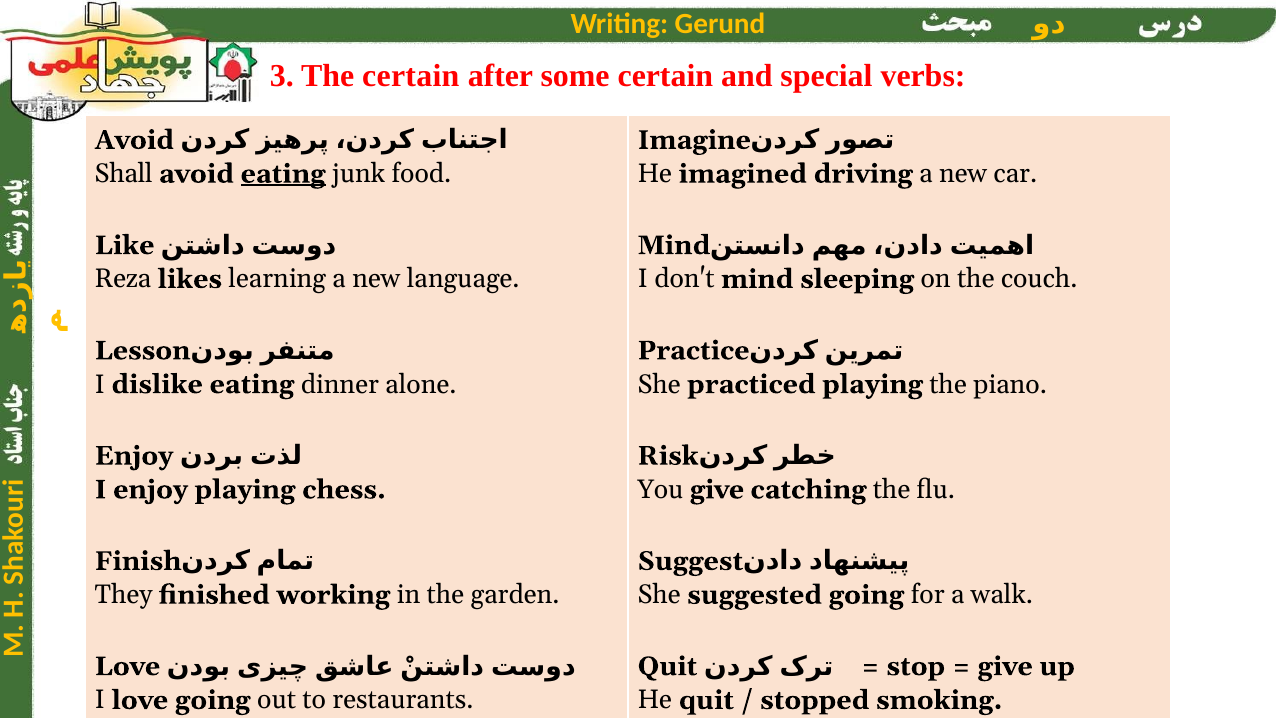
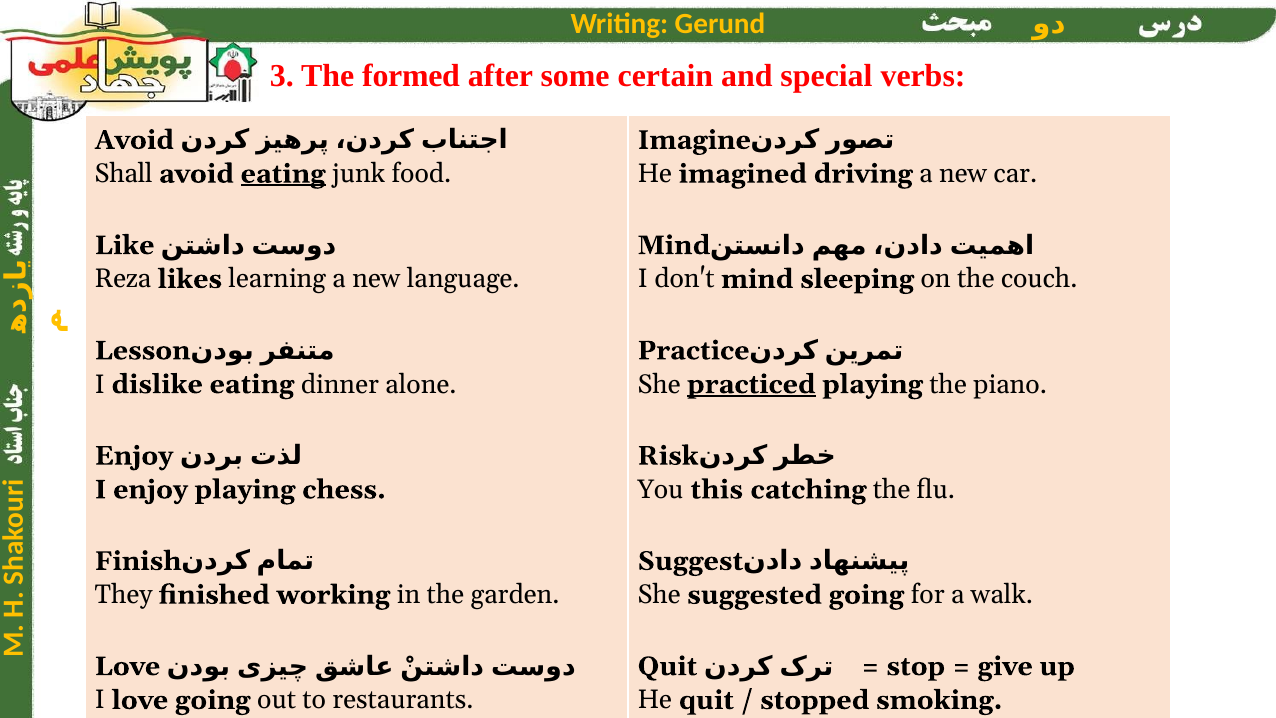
The certain: certain -> formed
practiced underline: none -> present
You give: give -> this
